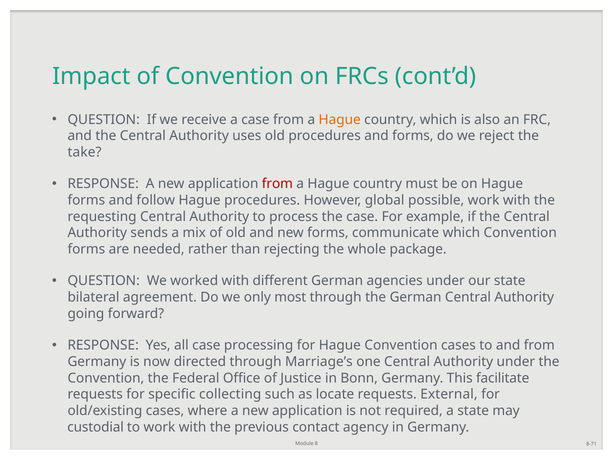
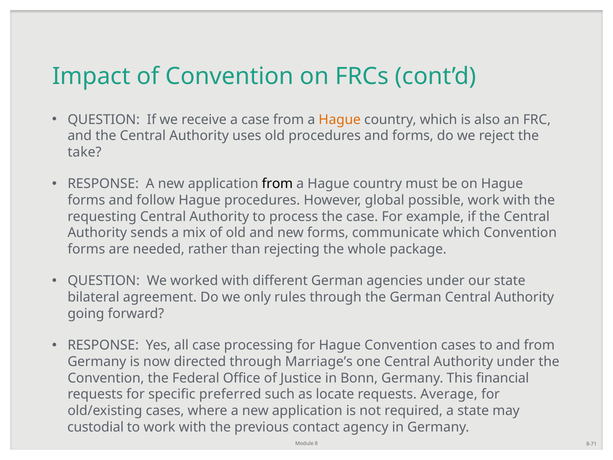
from at (277, 184) colour: red -> black
most: most -> rules
facilitate: facilitate -> financial
collecting: collecting -> preferred
External: External -> Average
